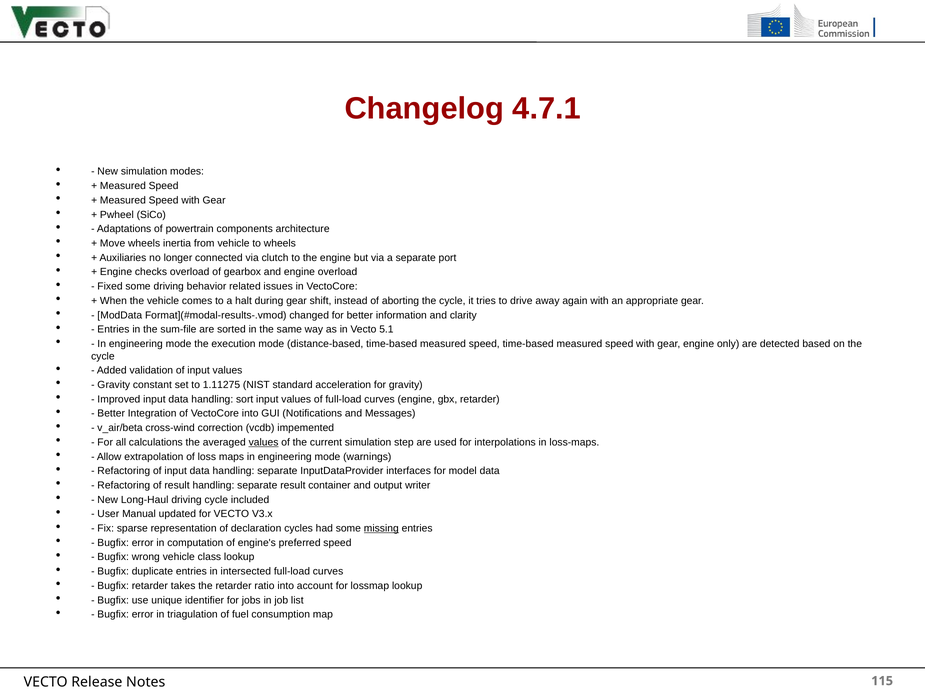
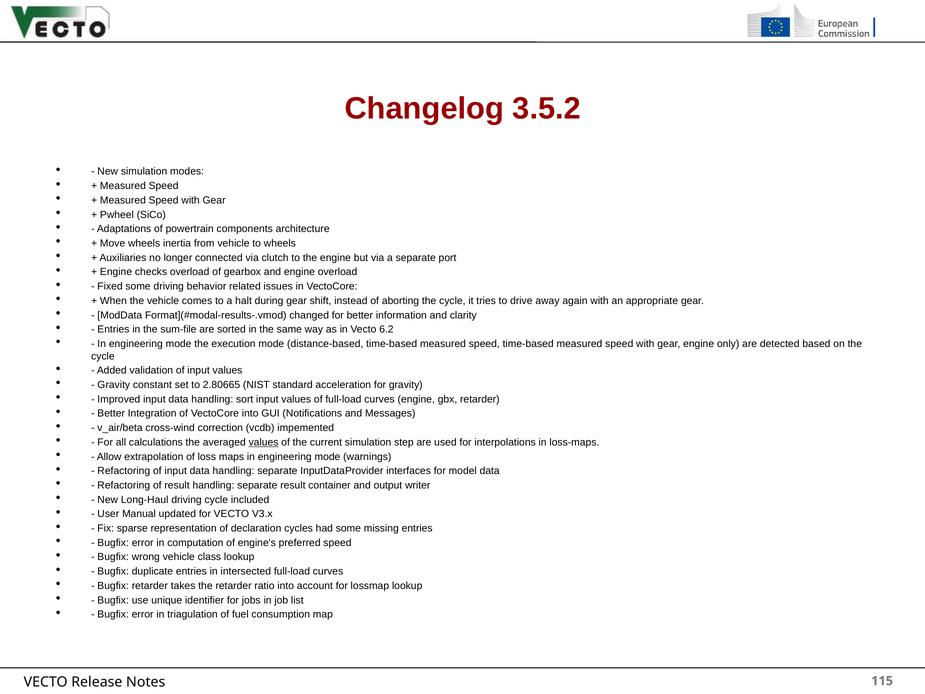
4.7.1: 4.7.1 -> 3.5.2
5.1: 5.1 -> 6.2
1.11275: 1.11275 -> 2.80665
missing underline: present -> none
